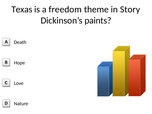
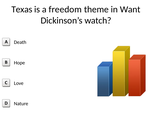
Story: Story -> Want
paints: paints -> watch
